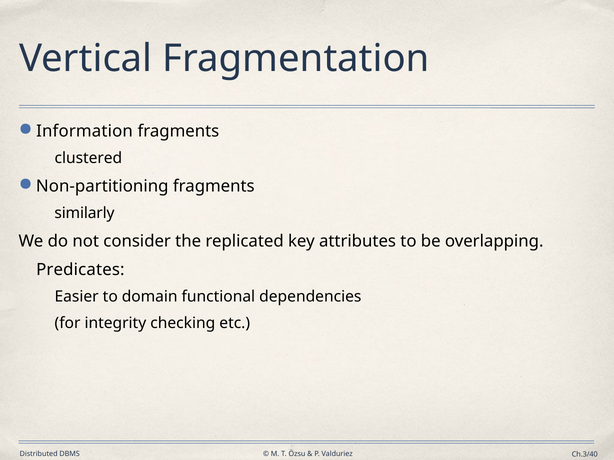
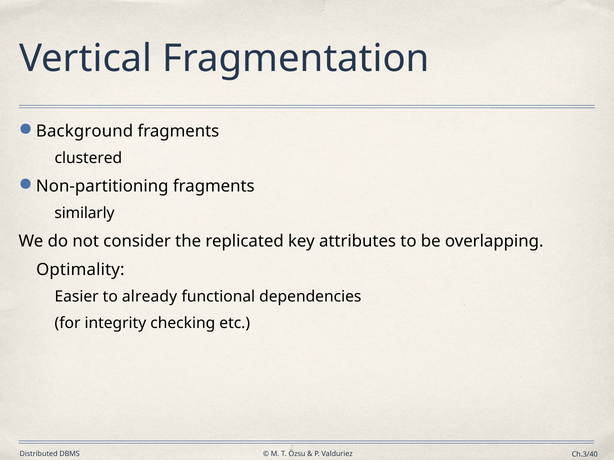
Information: Information -> Background
Predicates: Predicates -> Optimality
domain: domain -> already
